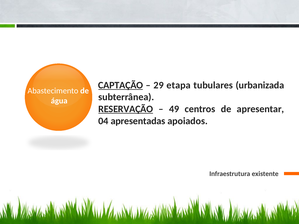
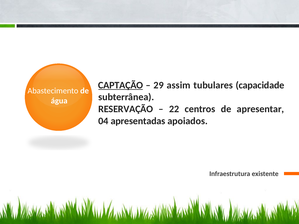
etapa: etapa -> assim
urbanizada: urbanizada -> capacidade
RESERVAÇÃO underline: present -> none
49: 49 -> 22
